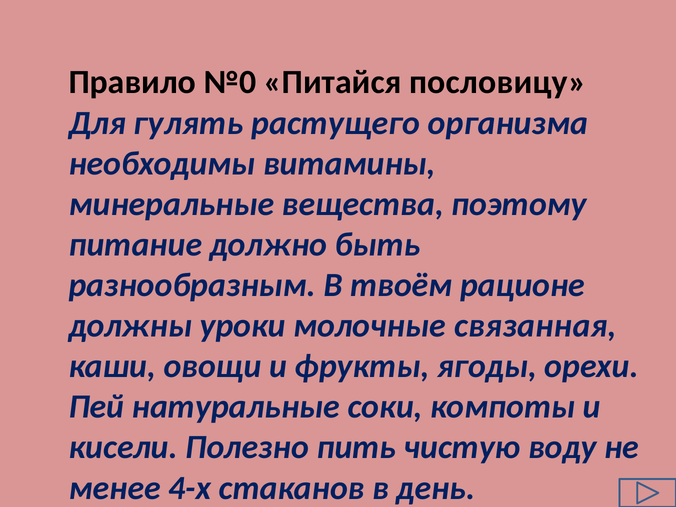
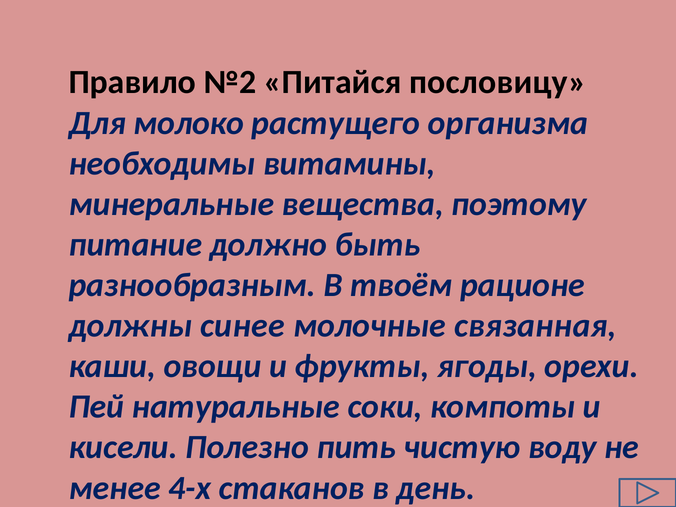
№0: №0 -> №2
гулять: гулять -> молоко
уроки: уроки -> синее
